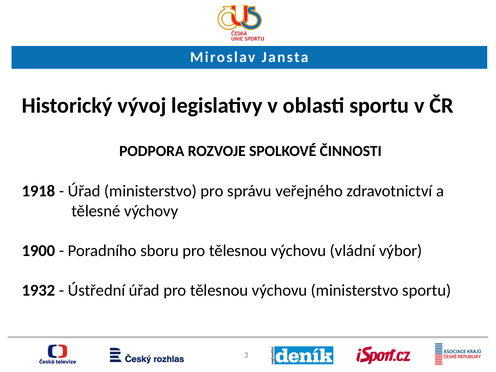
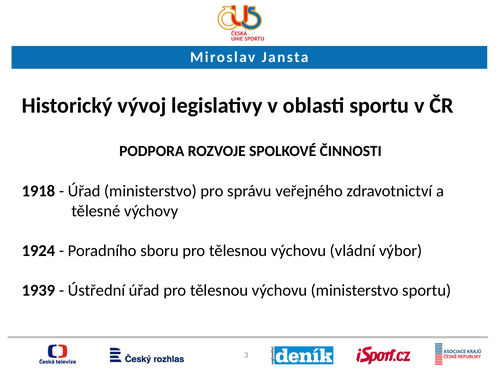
1900: 1900 -> 1924
1932: 1932 -> 1939
